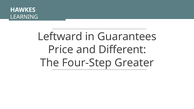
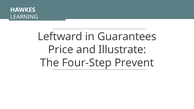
Different: Different -> Illustrate
Greater: Greater -> Prevent
